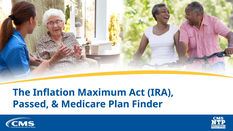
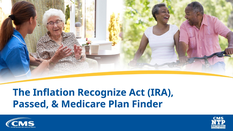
Maximum: Maximum -> Recognize
